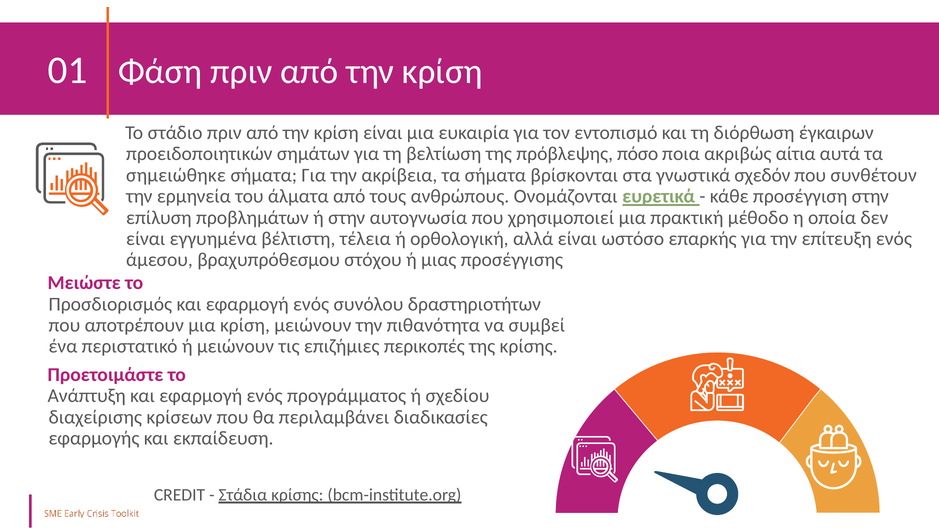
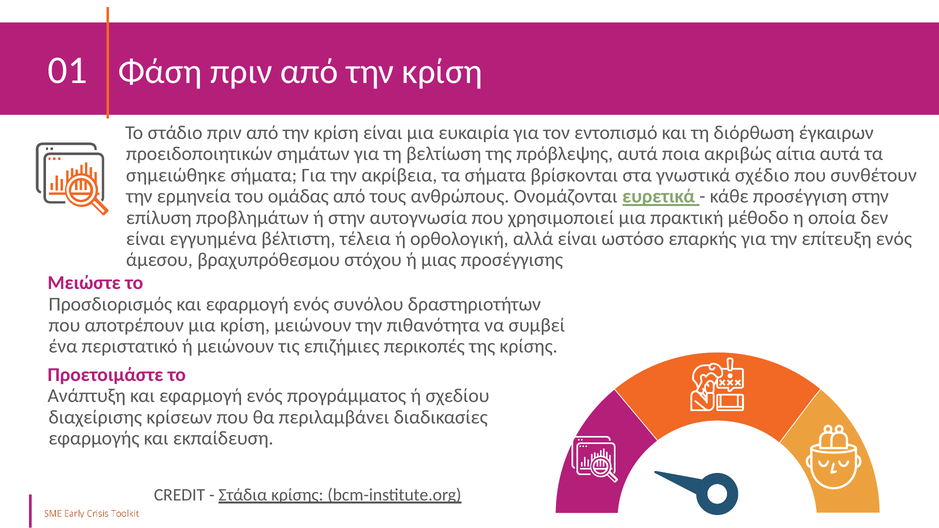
πρόβλεψης πόσο: πόσο -> αυτά
σχεδόν: σχεδόν -> σχέδιο
άλματα: άλματα -> ομάδας
